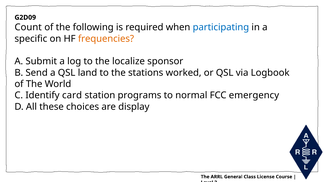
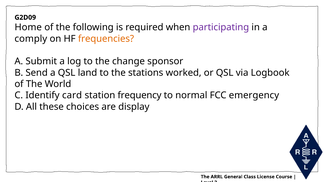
Count: Count -> Home
participating colour: blue -> purple
specific: specific -> comply
localize: localize -> change
programs: programs -> frequency
